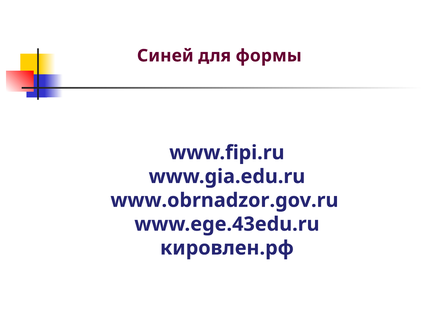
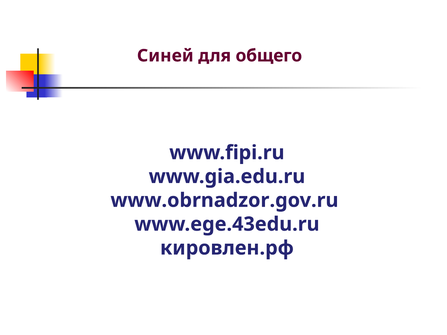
формы: формы -> общего
